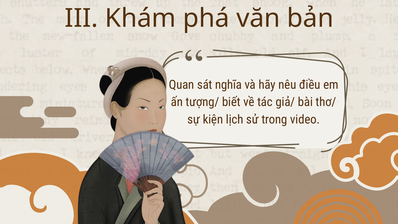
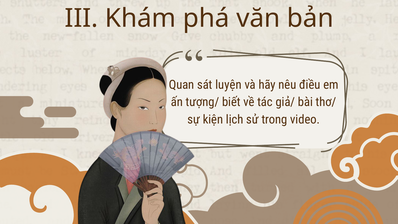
nghĩa: nghĩa -> luyện
